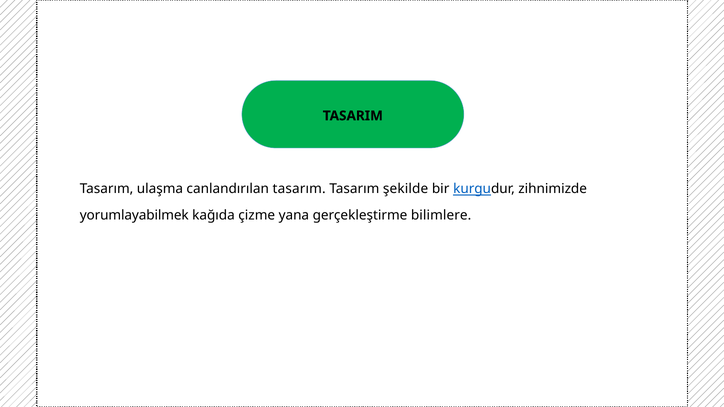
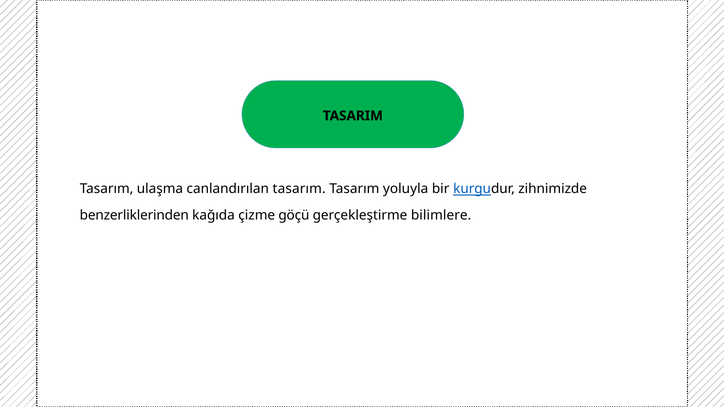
şekilde: şekilde -> yoluyla
yorumlayabilmek: yorumlayabilmek -> benzerliklerinden
yana: yana -> göçü
